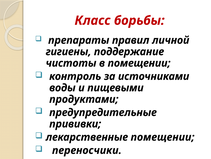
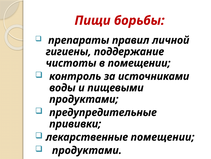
Класс: Класс -> Пищи
переносчики at (87, 150): переносчики -> продуктами
